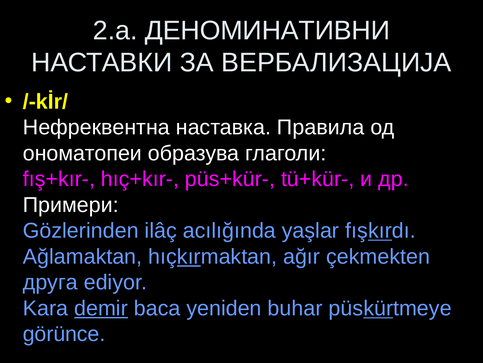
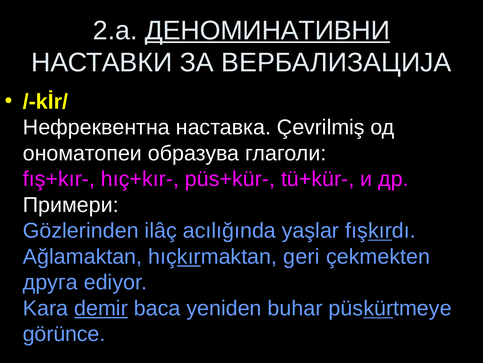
ДЕНОМИНАТИВНИ underline: none -> present
Правила: Правила -> Çevrilmiş
ağır: ağır -> geri
